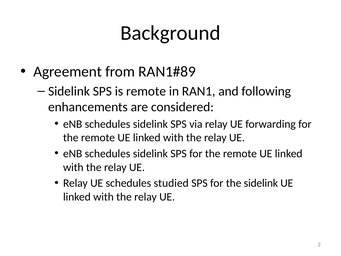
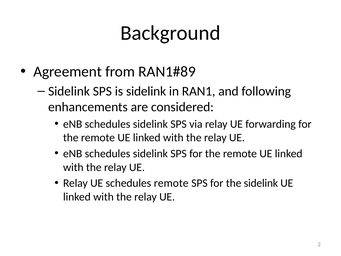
is remote: remote -> sidelink
schedules studied: studied -> remote
